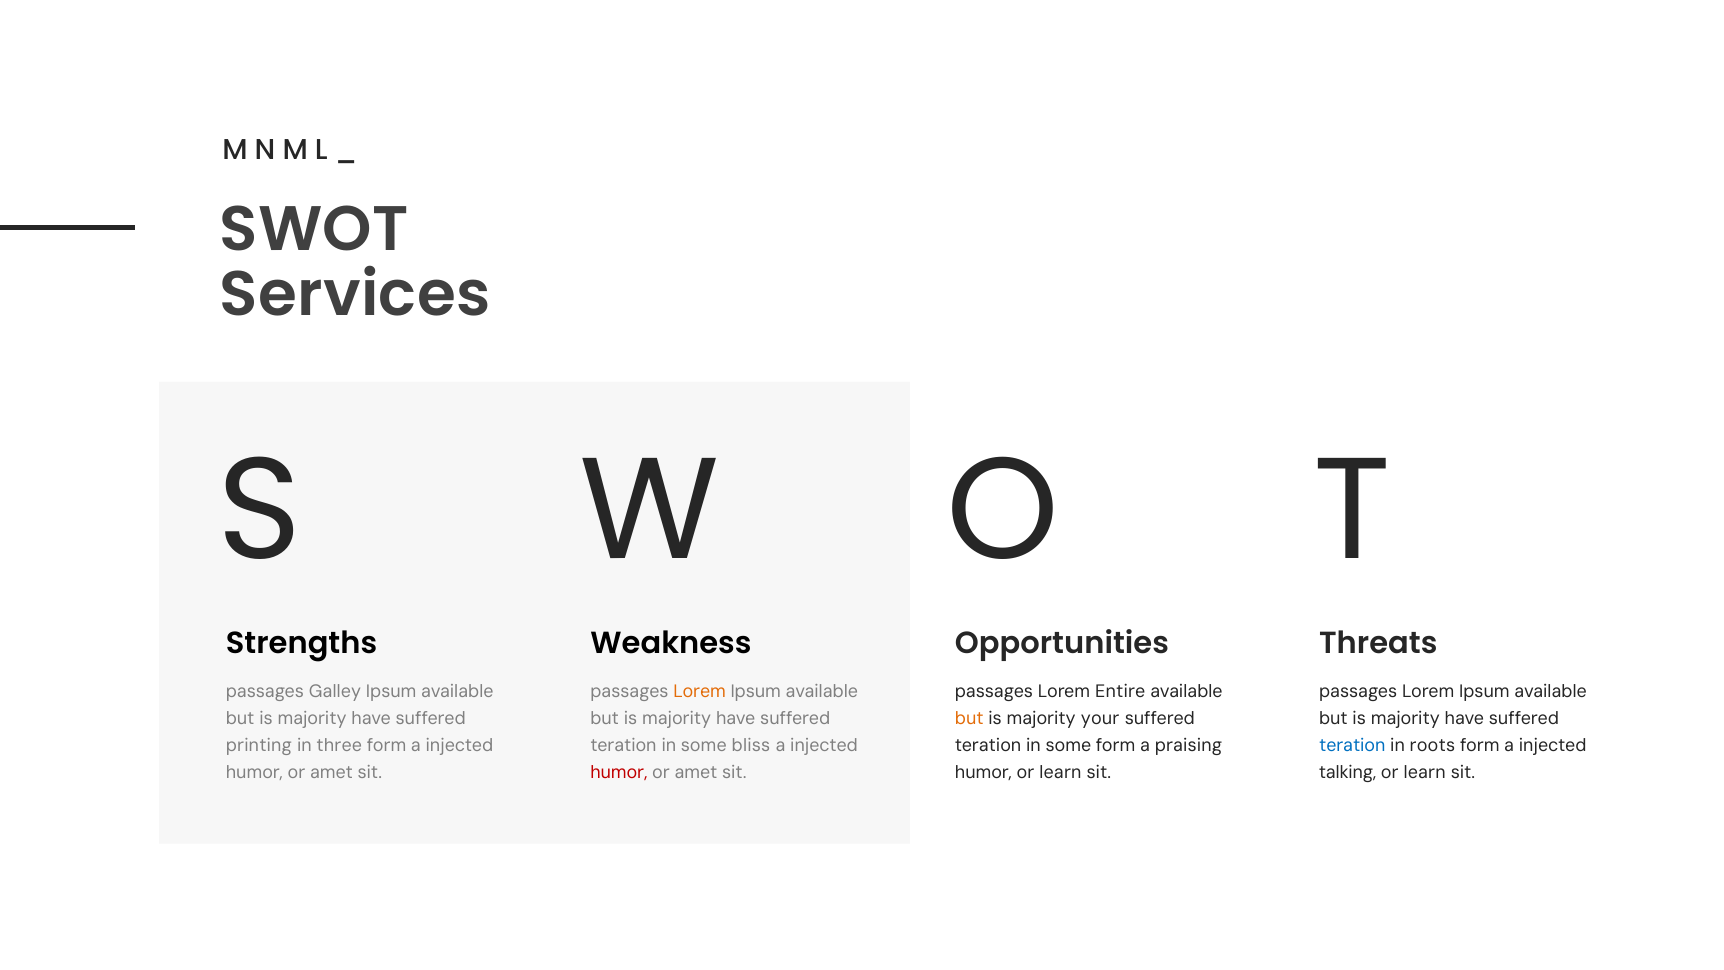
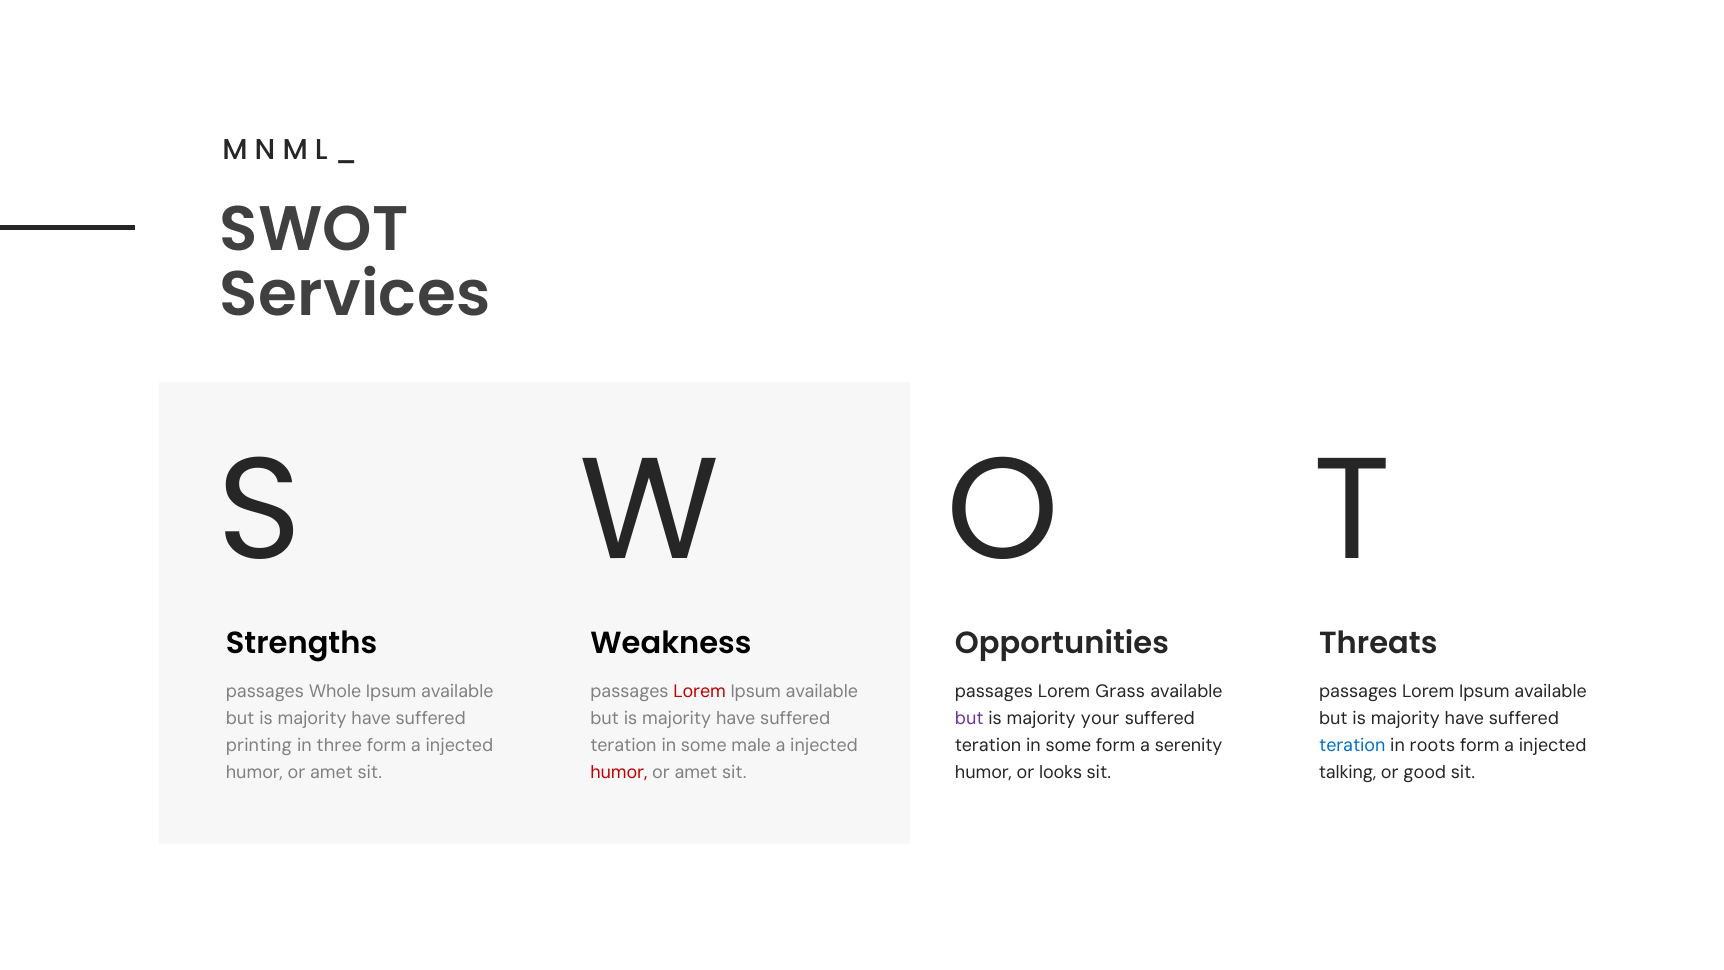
Galley: Galley -> Whole
Lorem at (700, 691) colour: orange -> red
Entire: Entire -> Grass
but at (969, 718) colour: orange -> purple
bliss: bliss -> male
praising: praising -> serenity
humor or learn: learn -> looks
learn at (1425, 772): learn -> good
